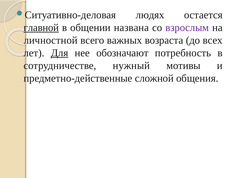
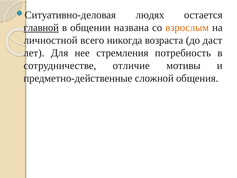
взрослым colour: purple -> orange
важных: важных -> никогда
всех: всех -> даст
Для underline: present -> none
обозначают: обозначают -> стремления
нужный: нужный -> отличие
